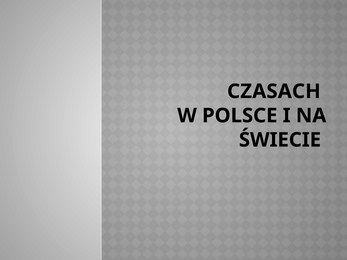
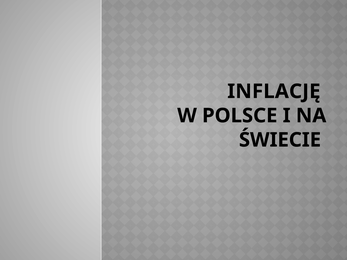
CZASACH: CZASACH -> INFLACJĘ
